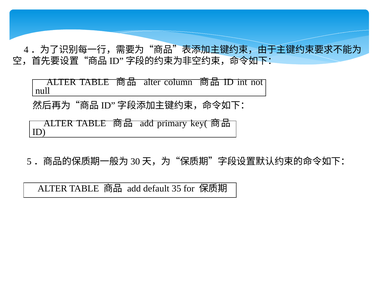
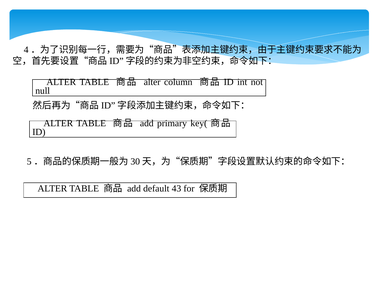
35: 35 -> 43
